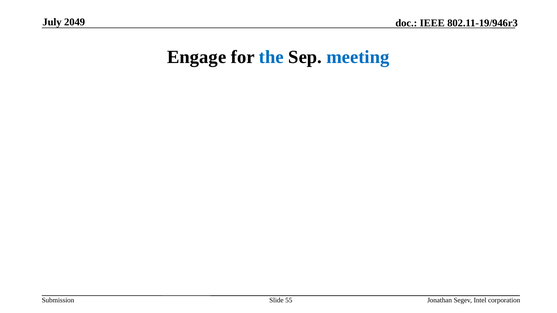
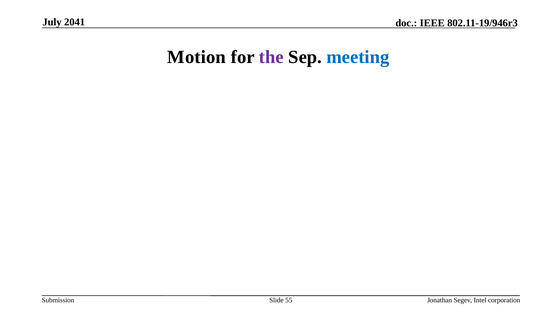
2049: 2049 -> 2041
Engage: Engage -> Motion
the colour: blue -> purple
